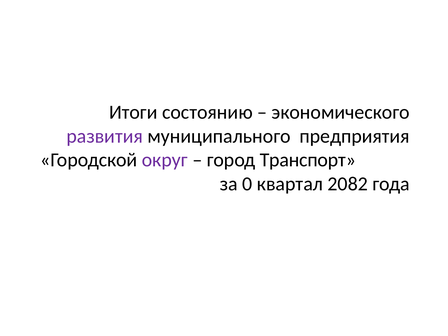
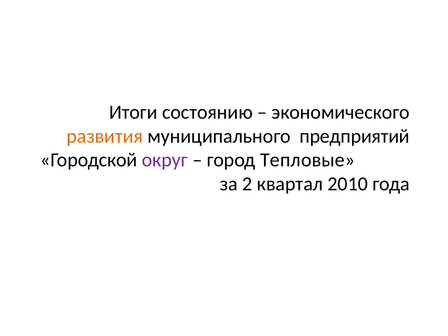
развития colour: purple -> orange
предприятия: предприятия -> предприятий
Транспорт: Транспорт -> Тепловые
0: 0 -> 2
2082: 2082 -> 2010
